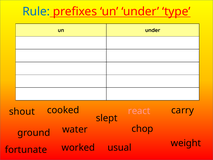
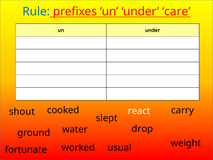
type: type -> care
react colour: pink -> white
chop: chop -> drop
